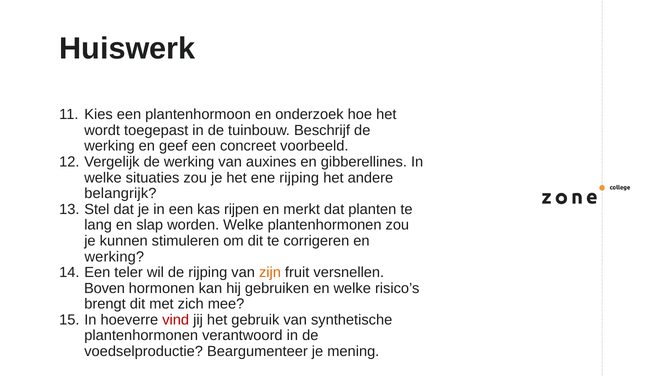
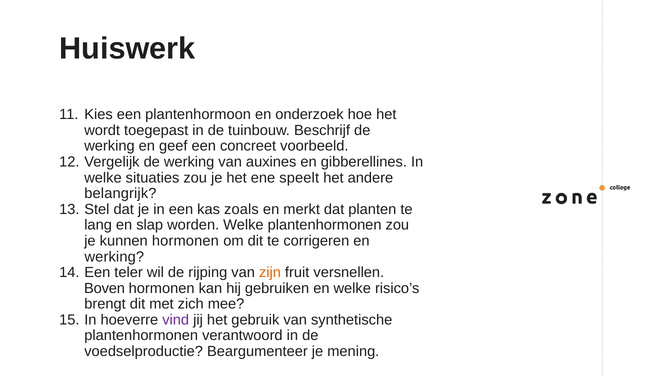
ene rijping: rijping -> speelt
rijpen: rijpen -> zoals
kunnen stimuleren: stimuleren -> hormonen
vind colour: red -> purple
